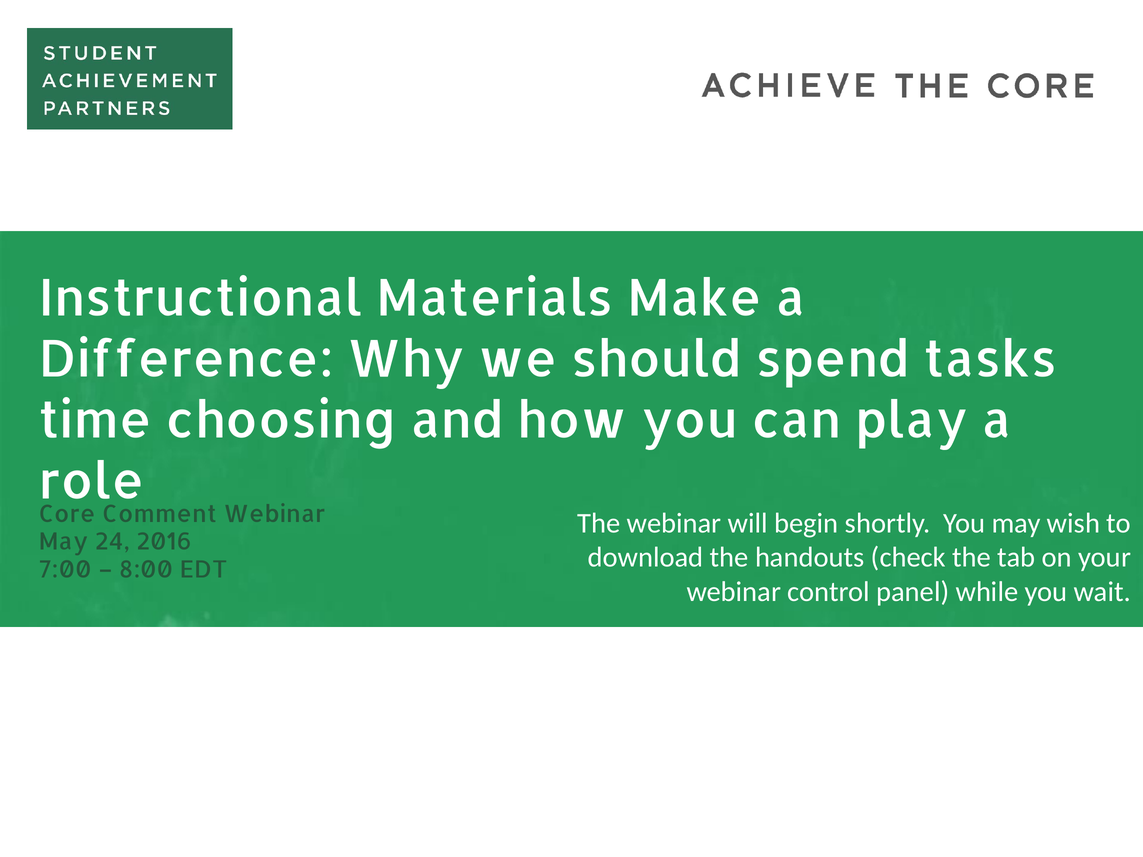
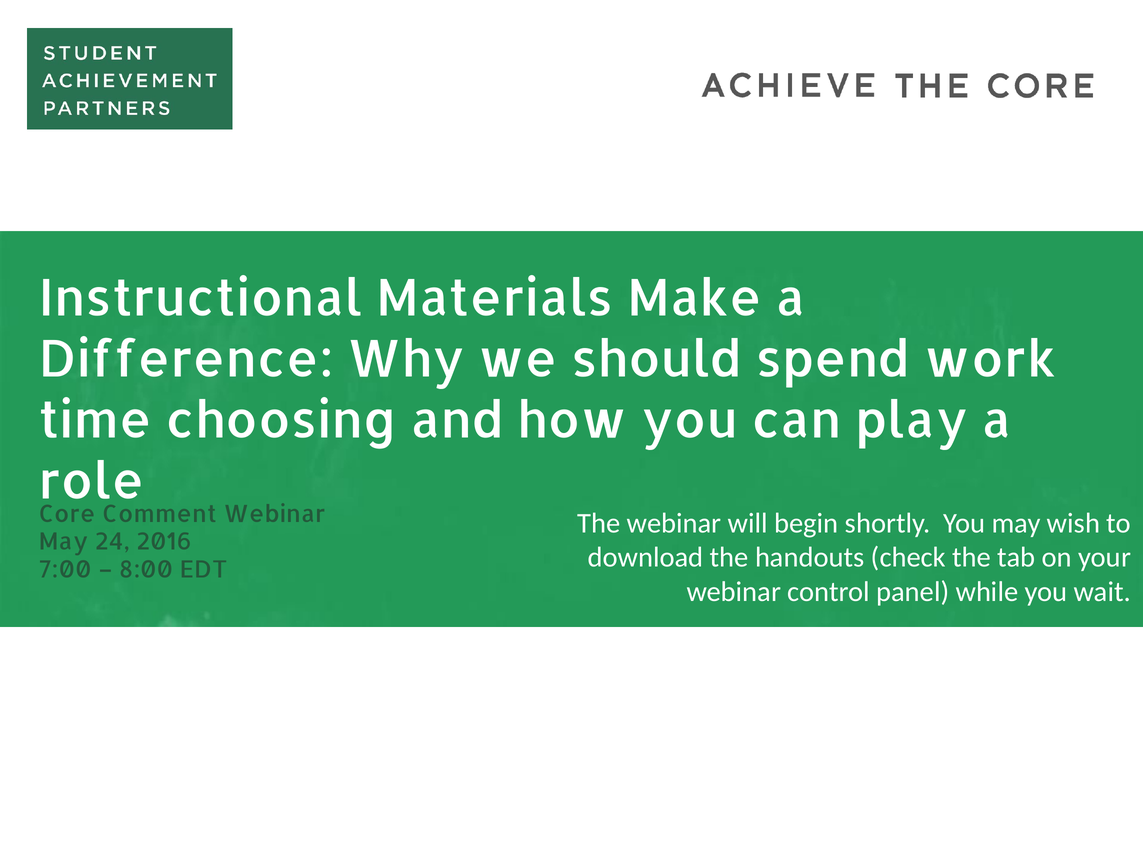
tasks: tasks -> work
